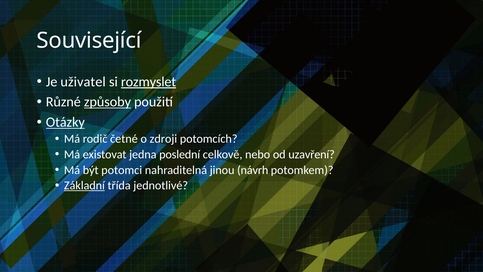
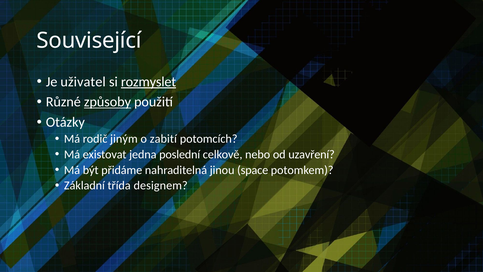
Otázky underline: present -> none
četné: četné -> jiným
zdroji: zdroji -> zabití
potomci: potomci -> přidáme
návrh: návrh -> space
Základní underline: present -> none
jednotlivé: jednotlivé -> designem
